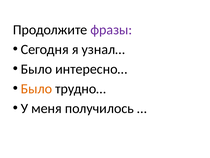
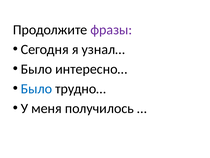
Было at (36, 88) colour: orange -> blue
